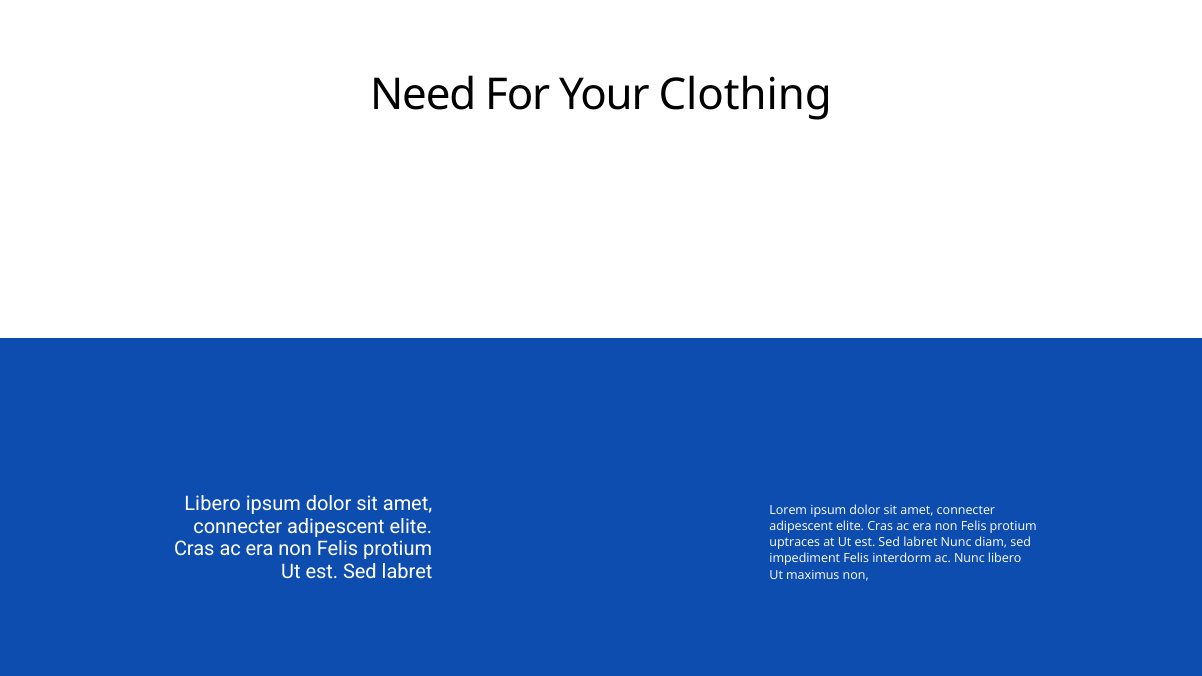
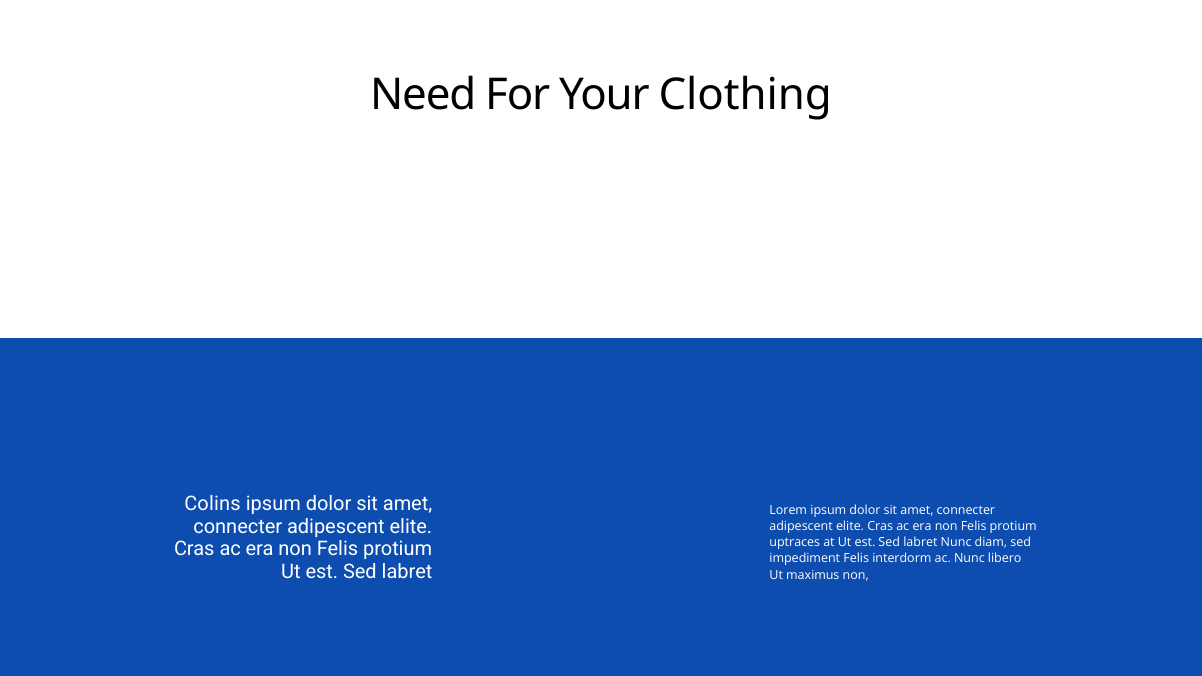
Libero at (213, 504): Libero -> Colins
